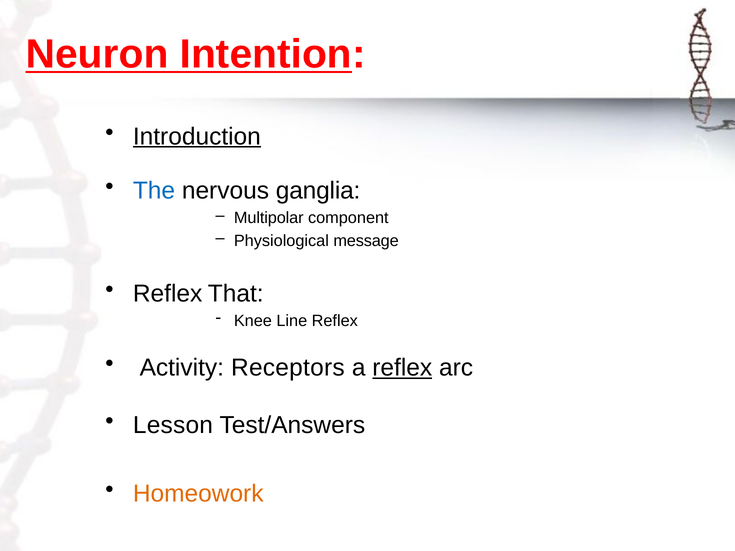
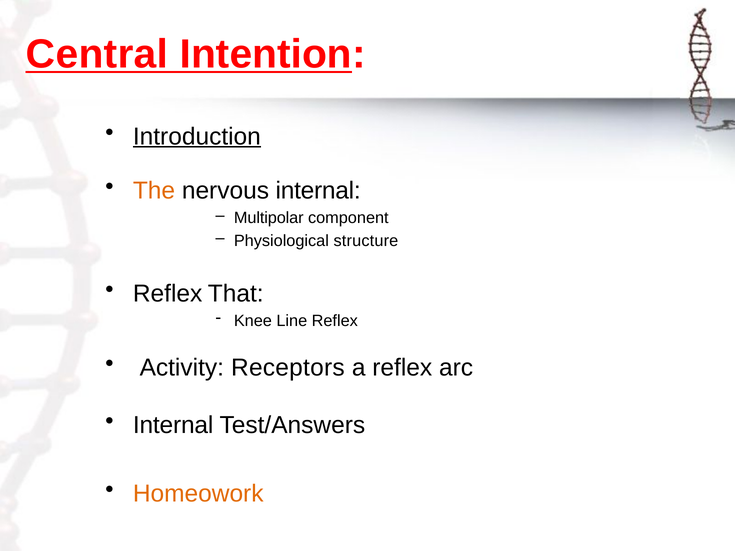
Neuron: Neuron -> Central
The colour: blue -> orange
nervous ganglia: ganglia -> internal
message: message -> structure
reflex at (402, 368) underline: present -> none
Lesson at (173, 425): Lesson -> Internal
